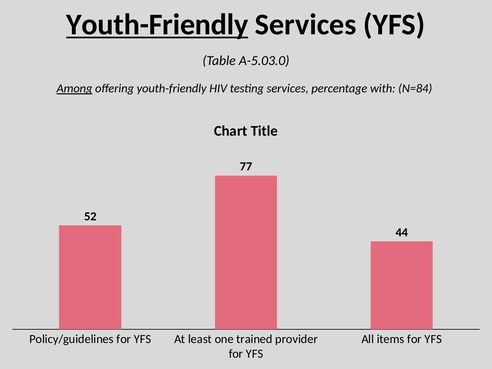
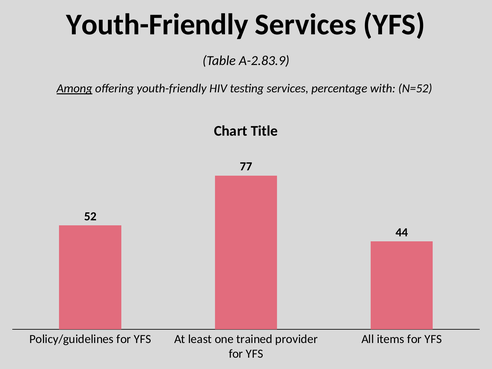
Youth-Friendly at (157, 25) underline: present -> none
A-5.03.0: A-5.03.0 -> A-2.83.9
N=84: N=84 -> N=52
